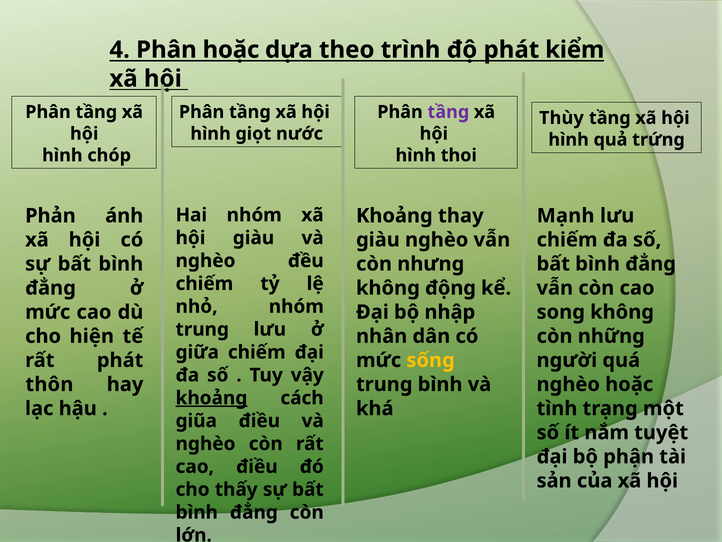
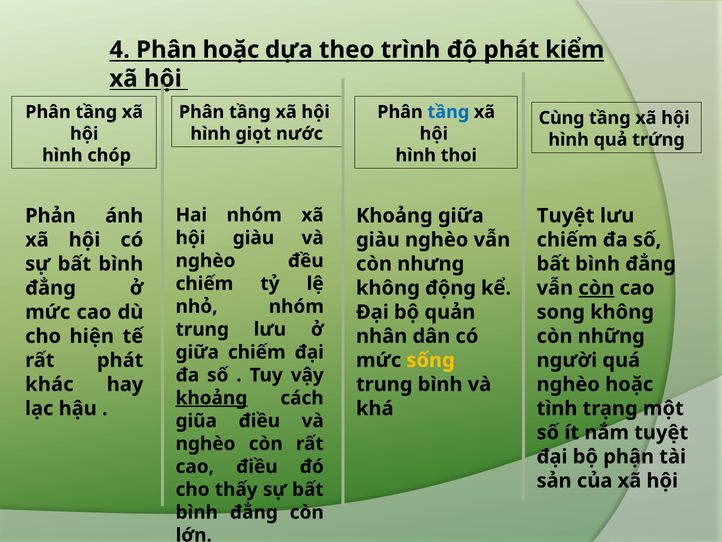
tầng at (448, 112) colour: purple -> blue
Thùy: Thùy -> Cùng
Khoảng thay: thay -> giữa
Mạnh at (566, 216): Mạnh -> Tuyệt
còn at (596, 288) underline: none -> present
nhập: nhập -> quản
thôn: thôn -> khác
